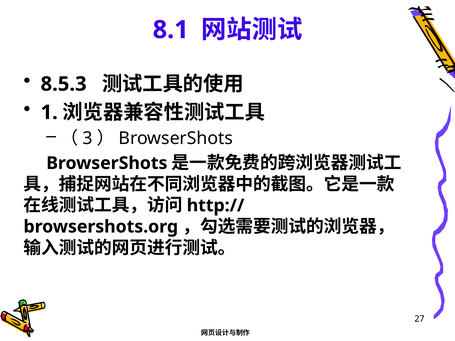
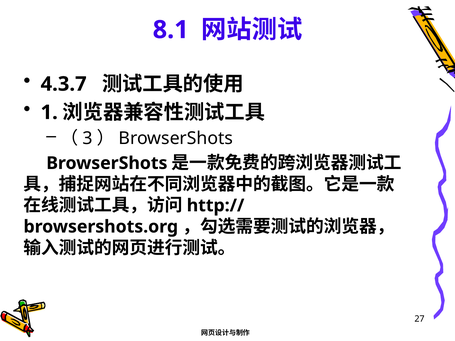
8.5.3: 8.5.3 -> 4.3.7
